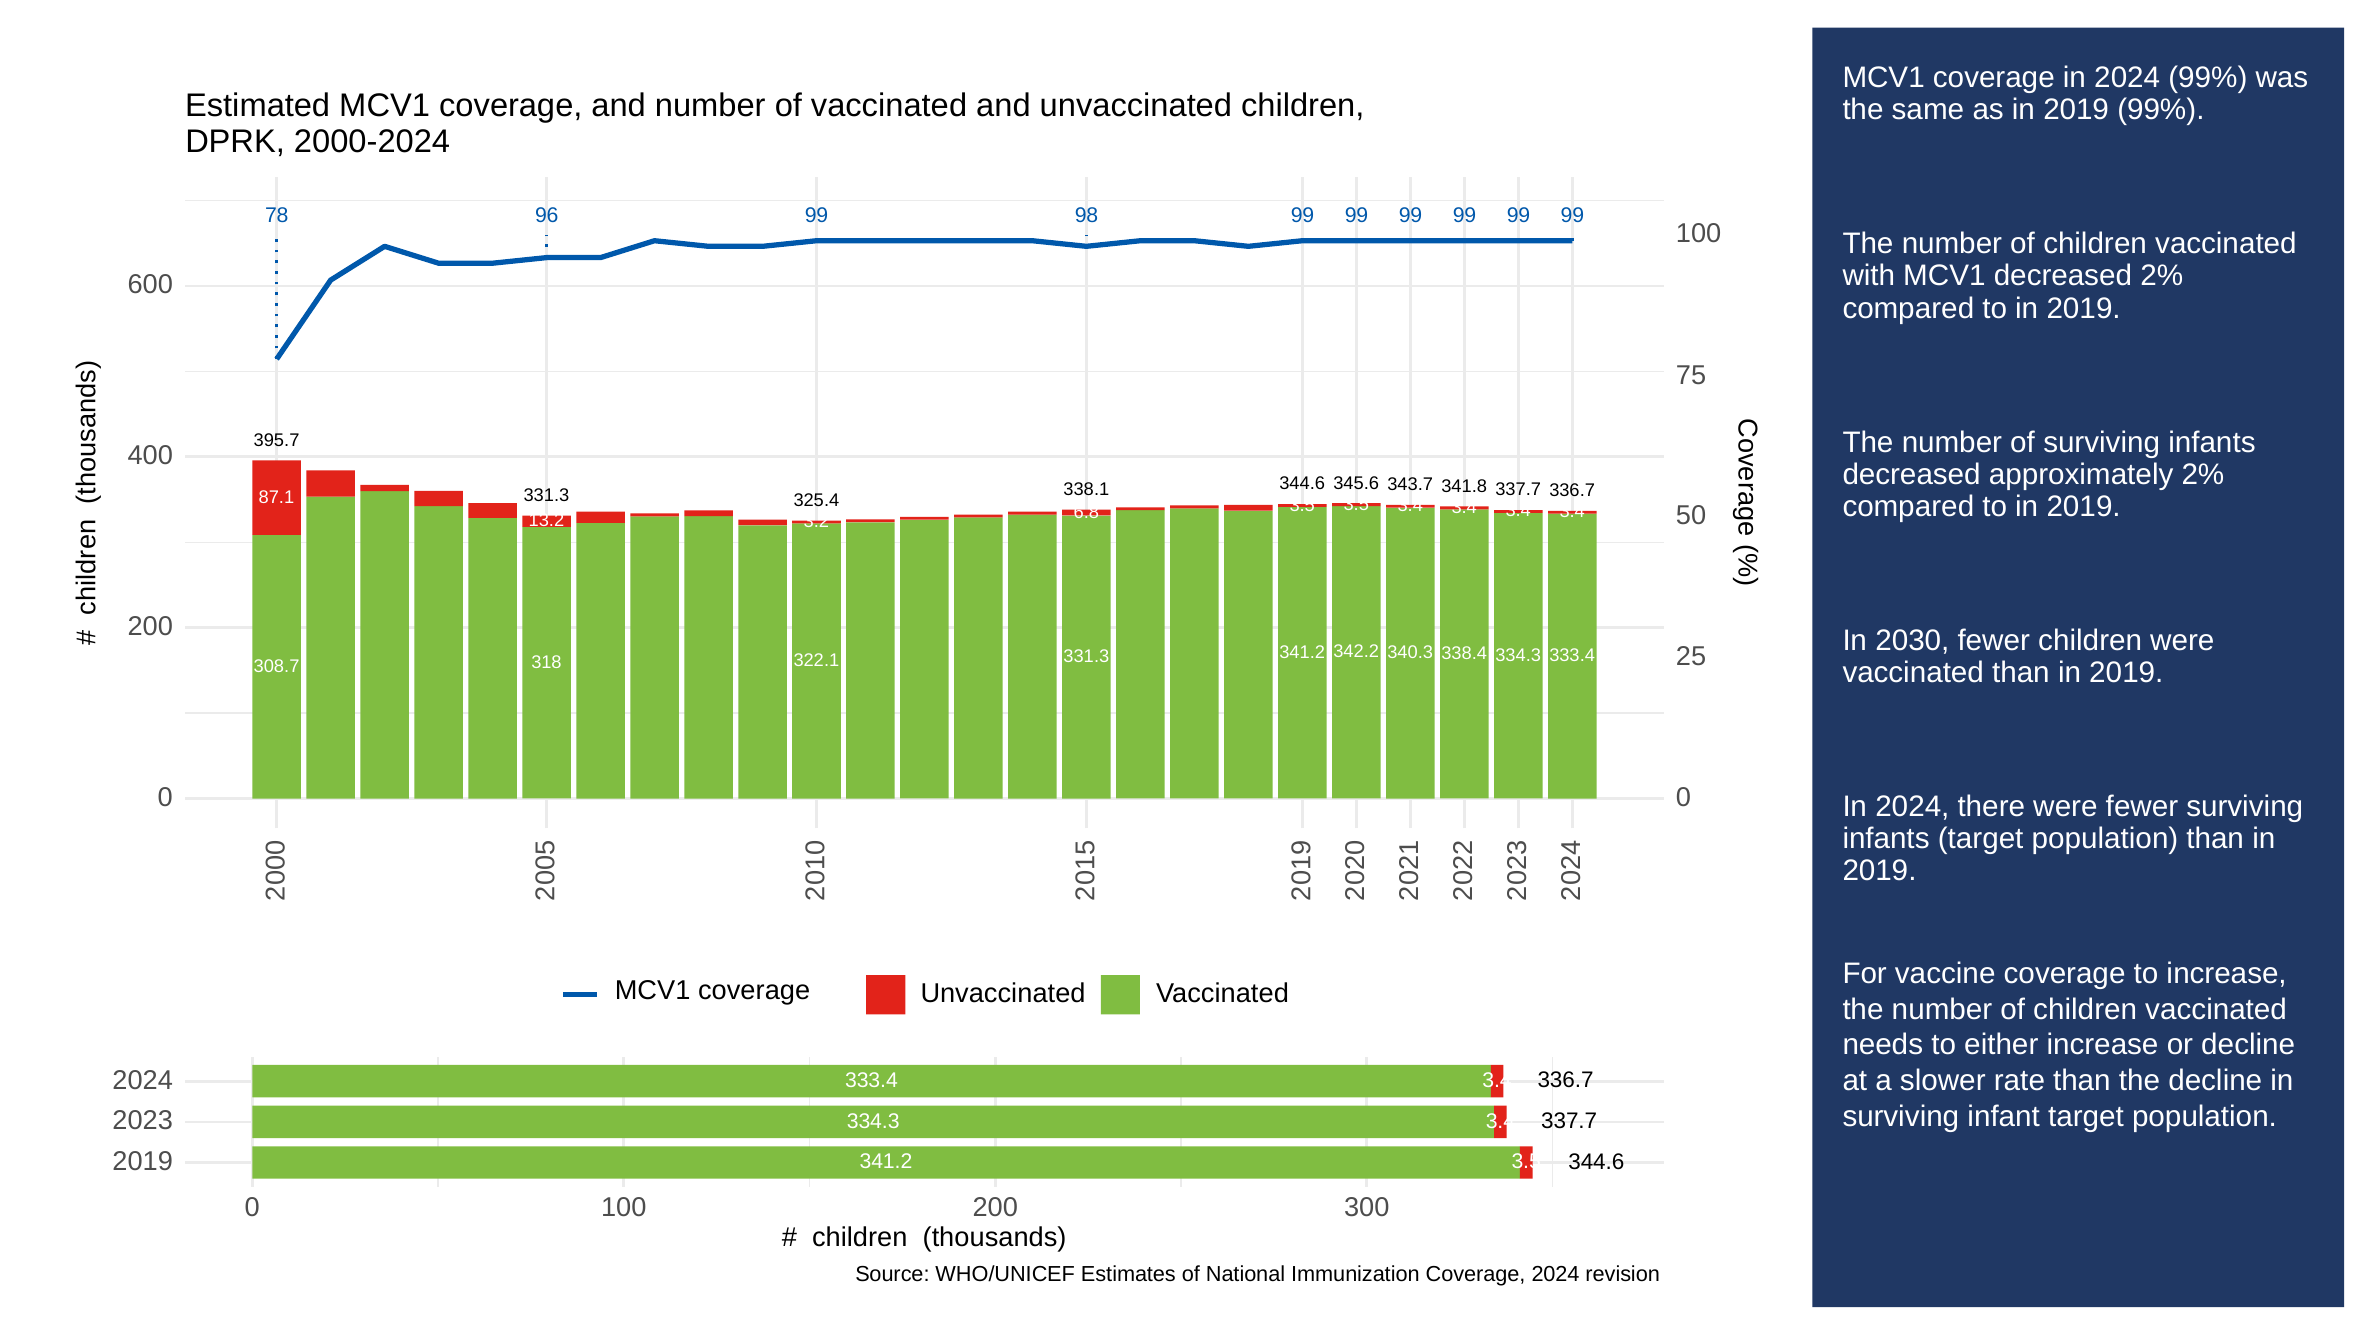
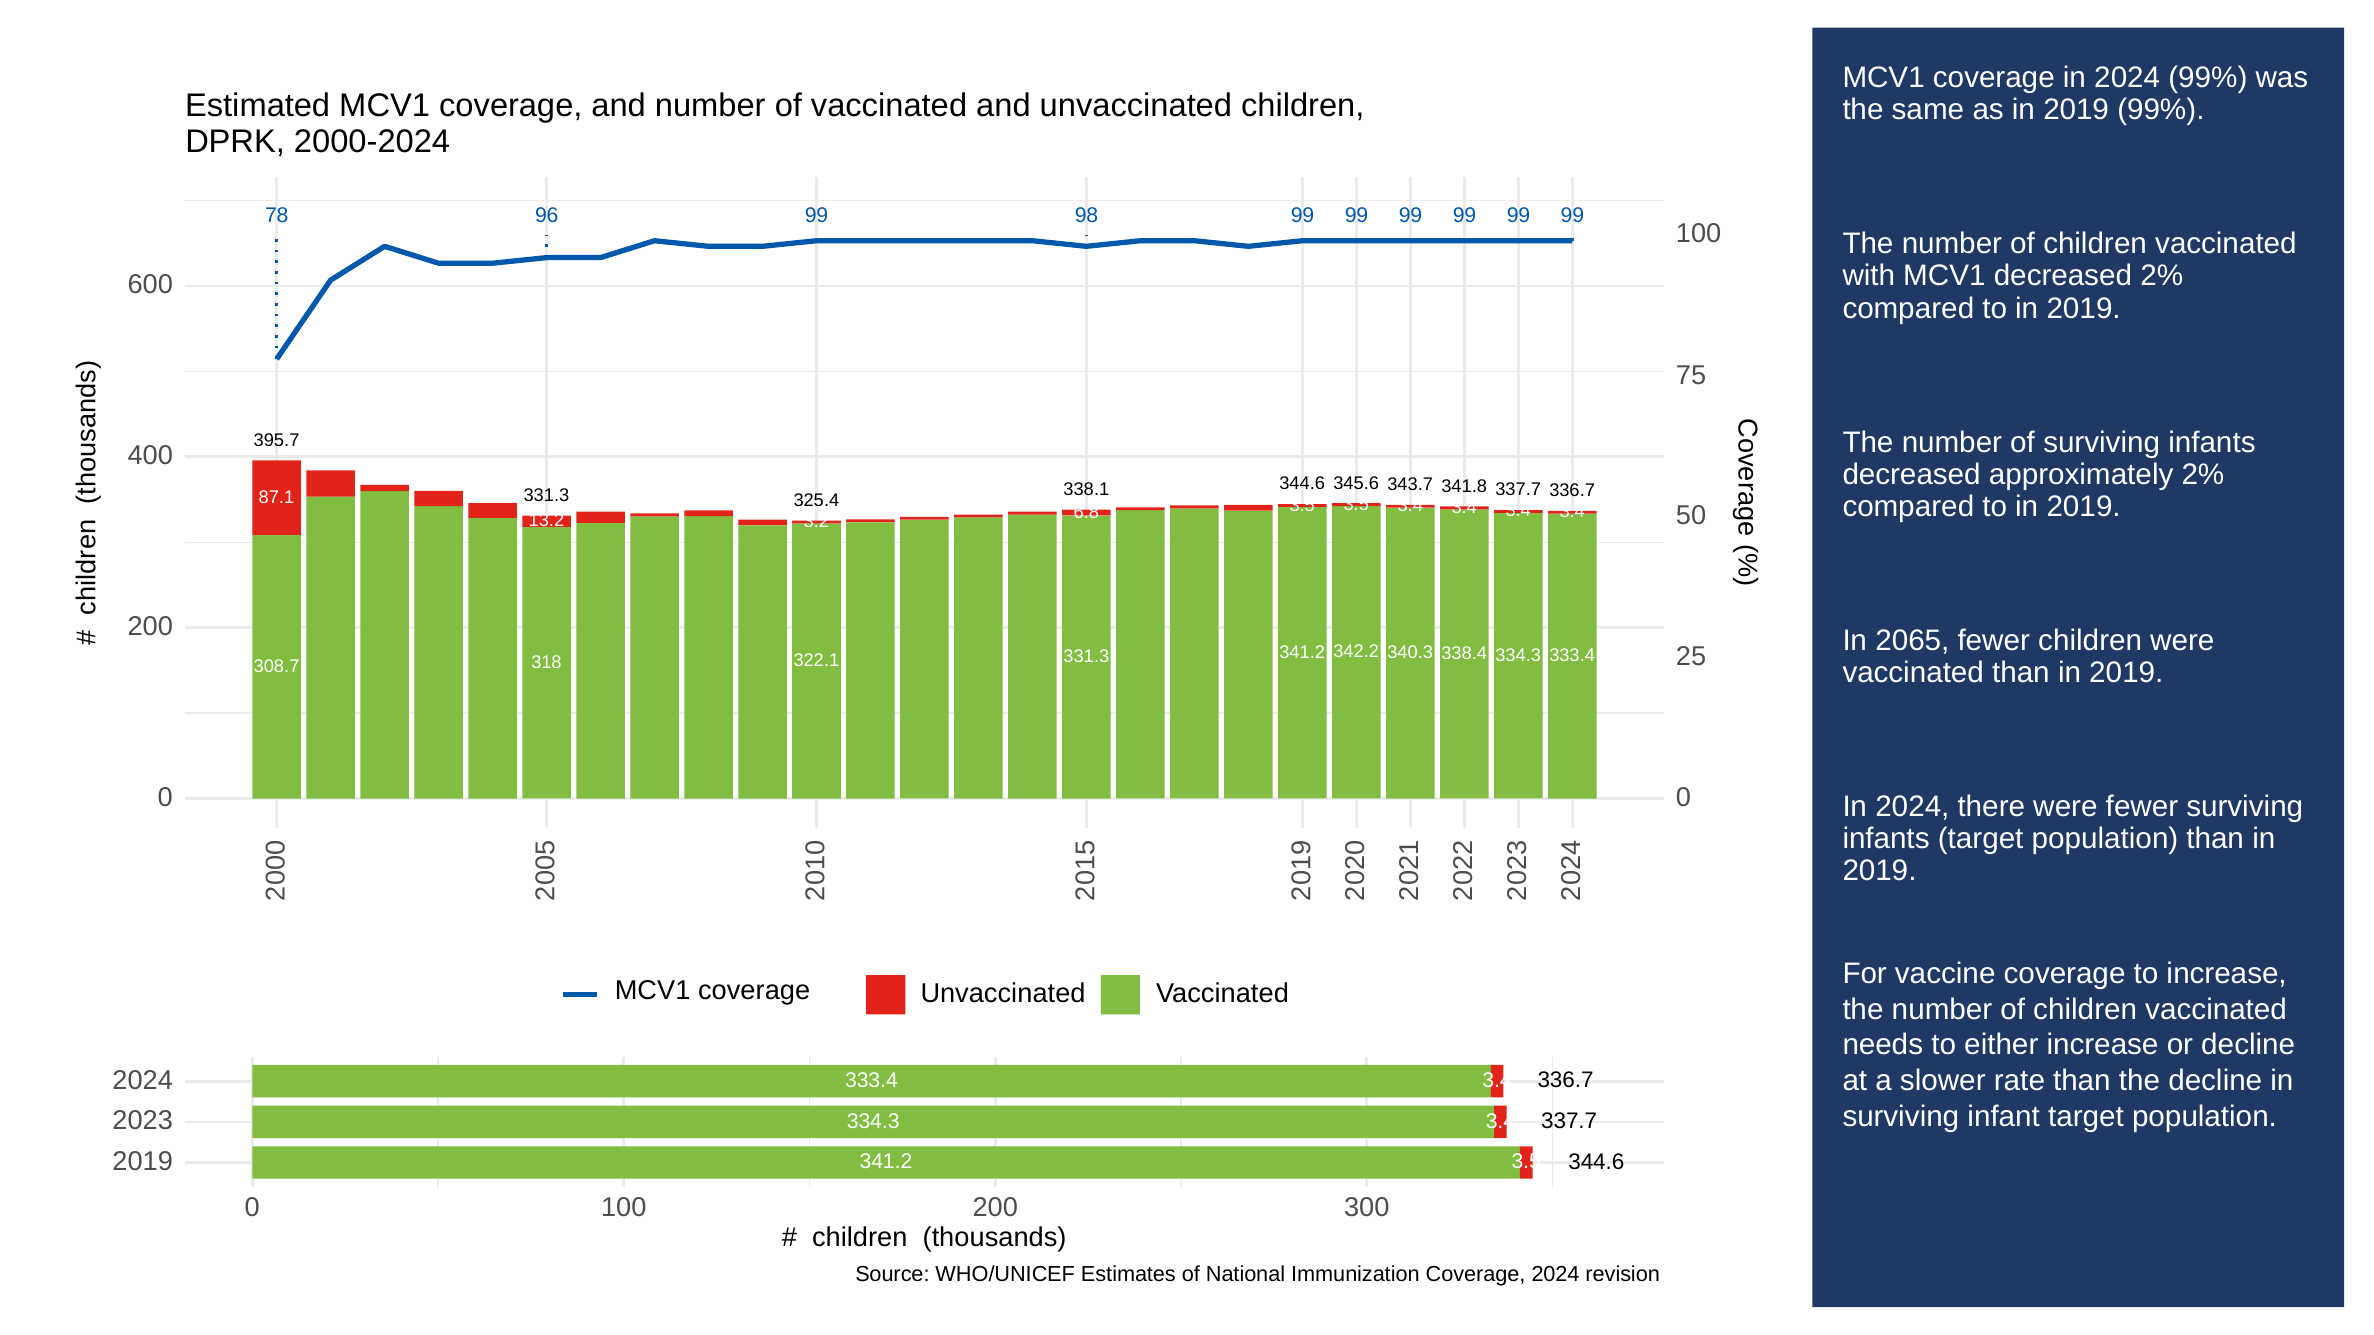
2030: 2030 -> 2065
